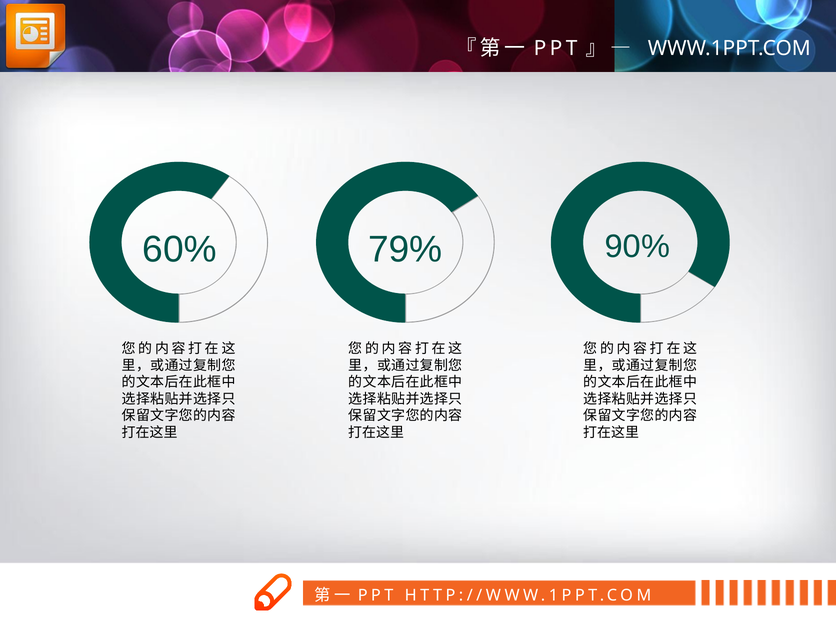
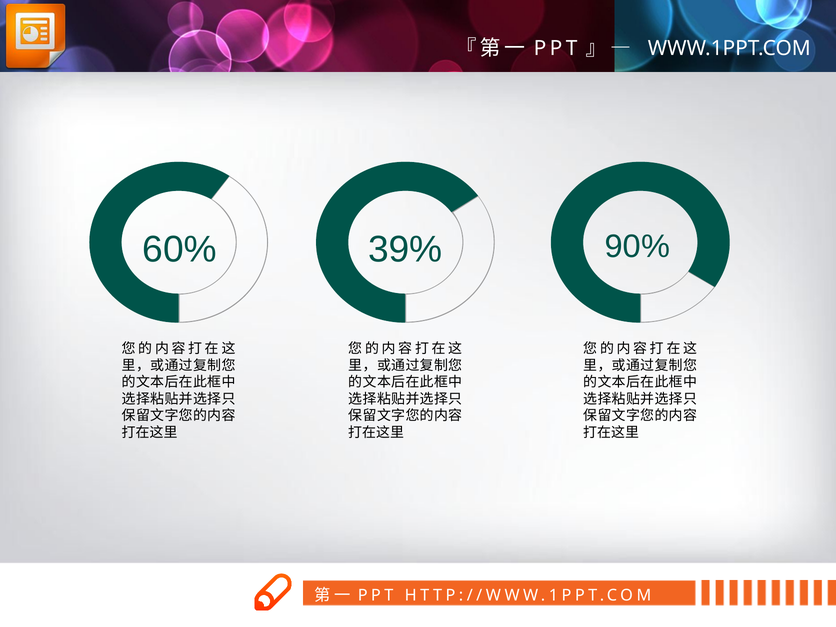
79%: 79% -> 39%
